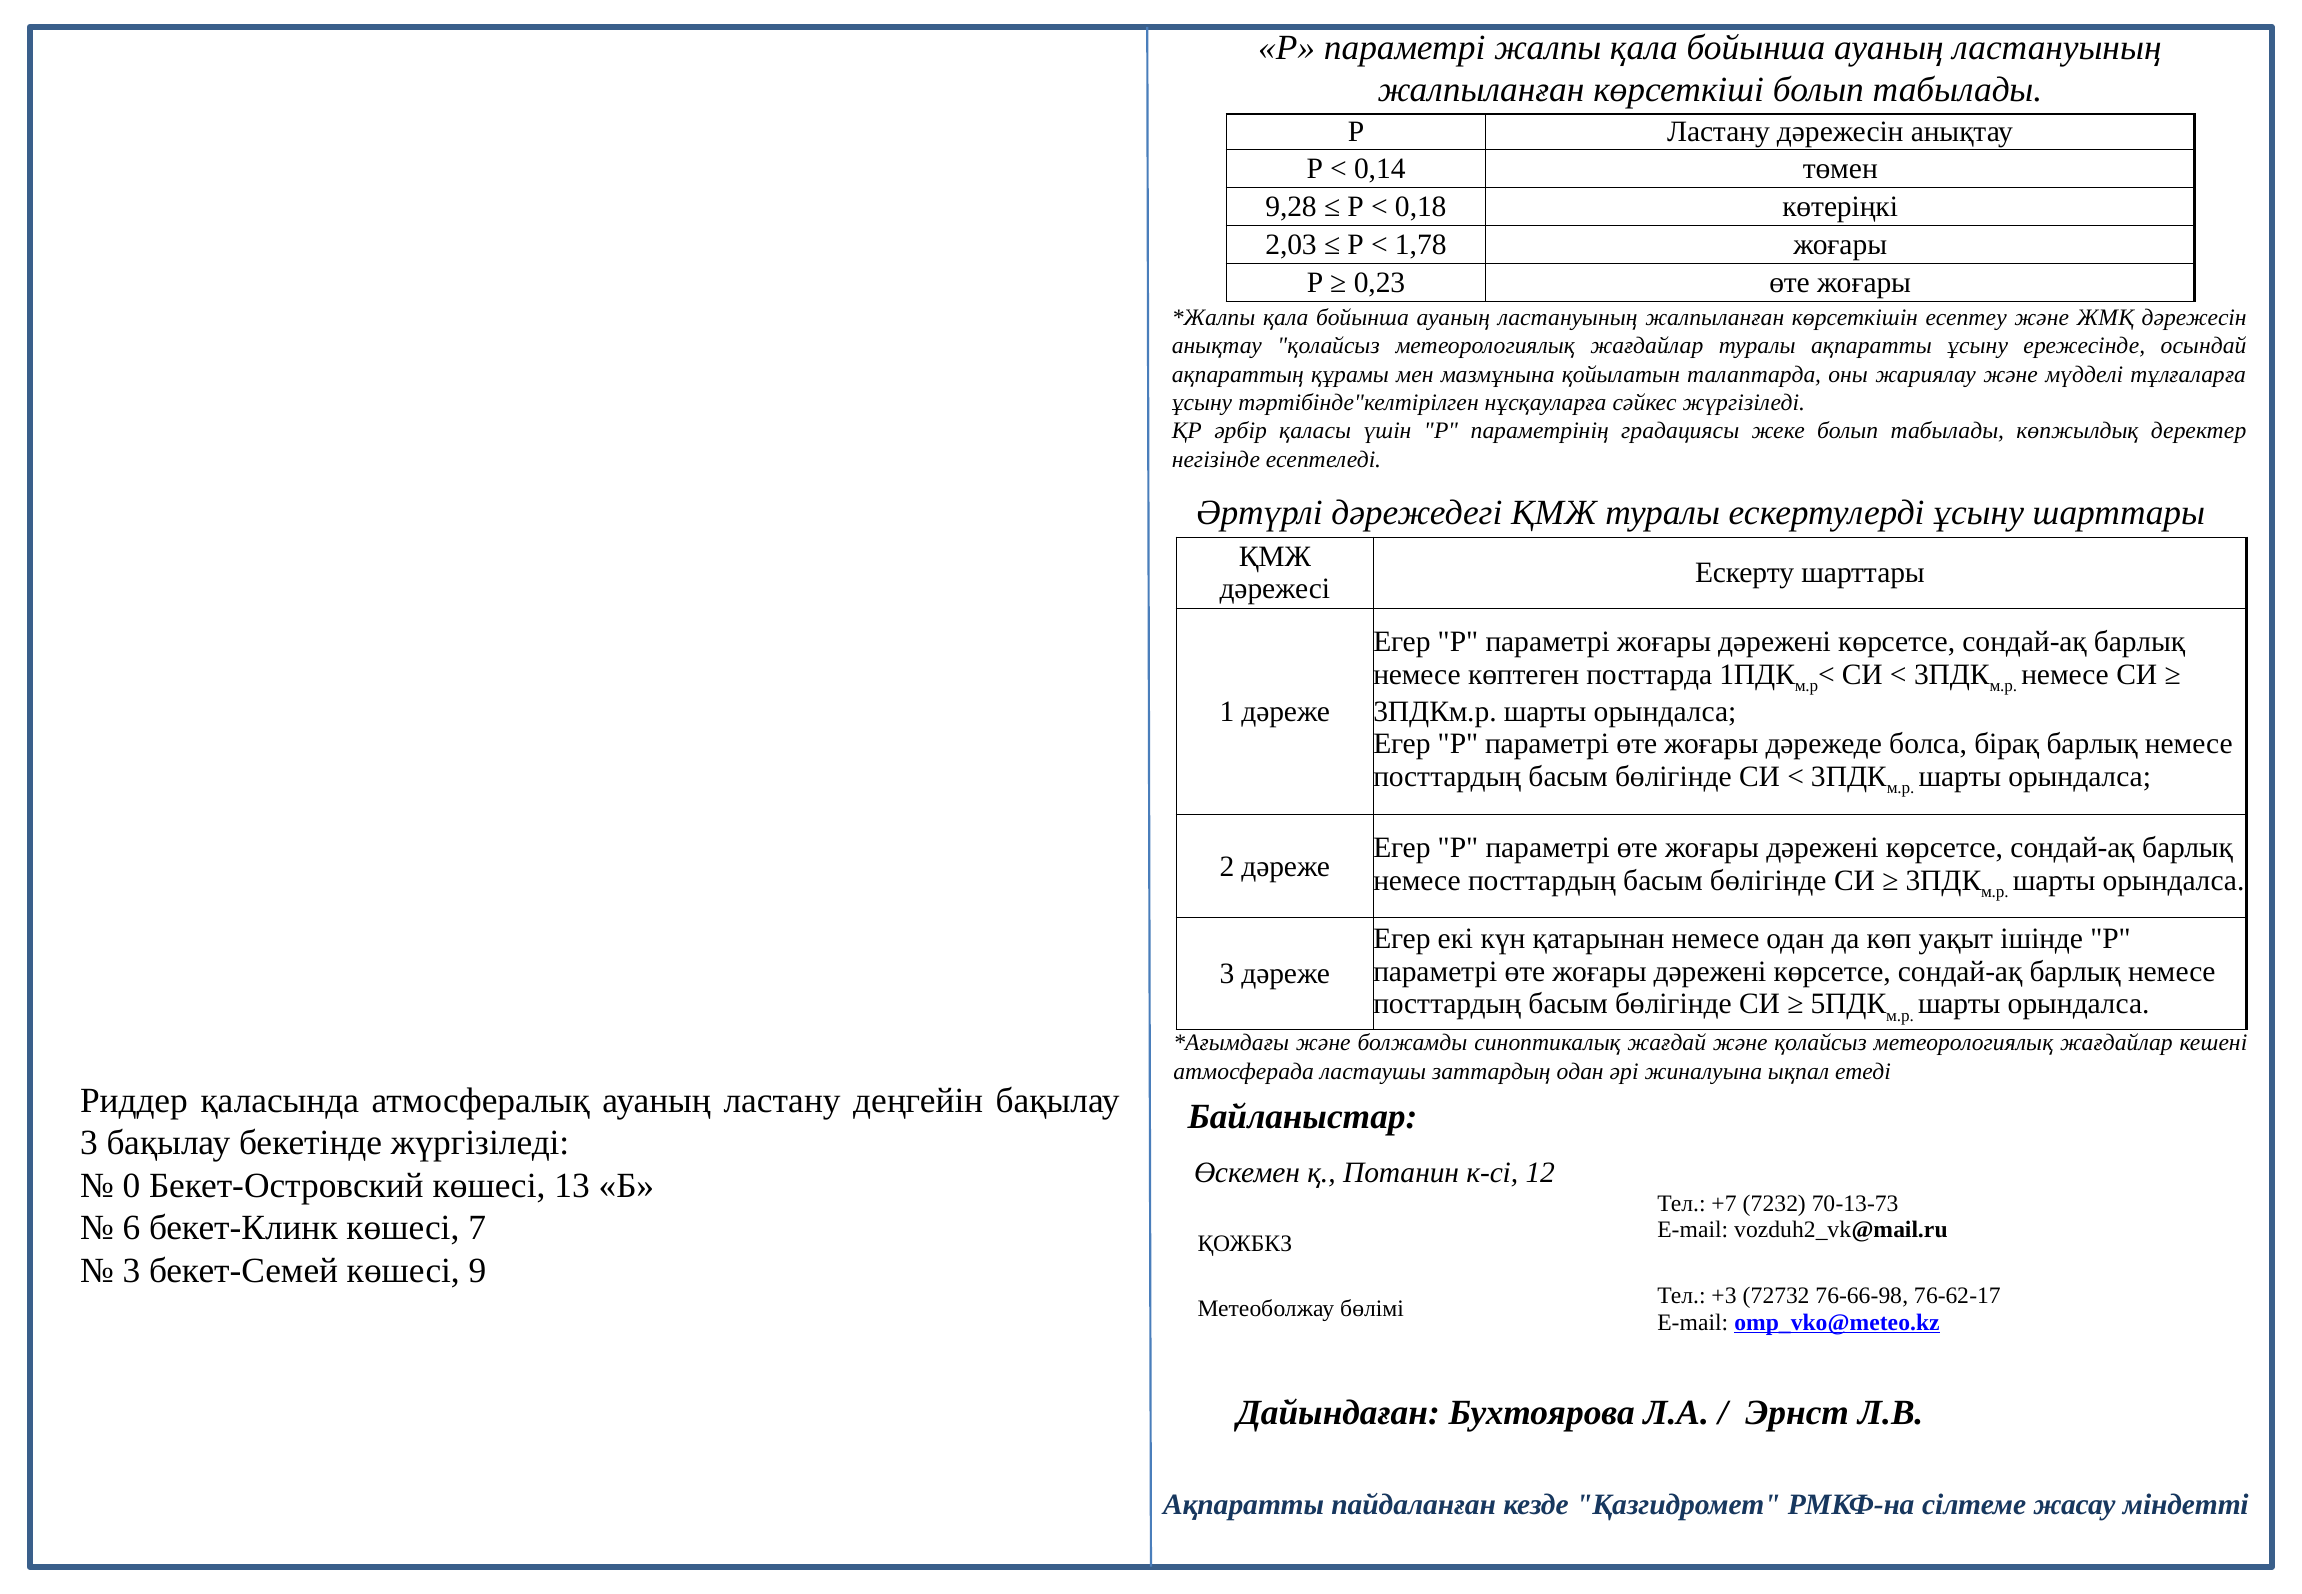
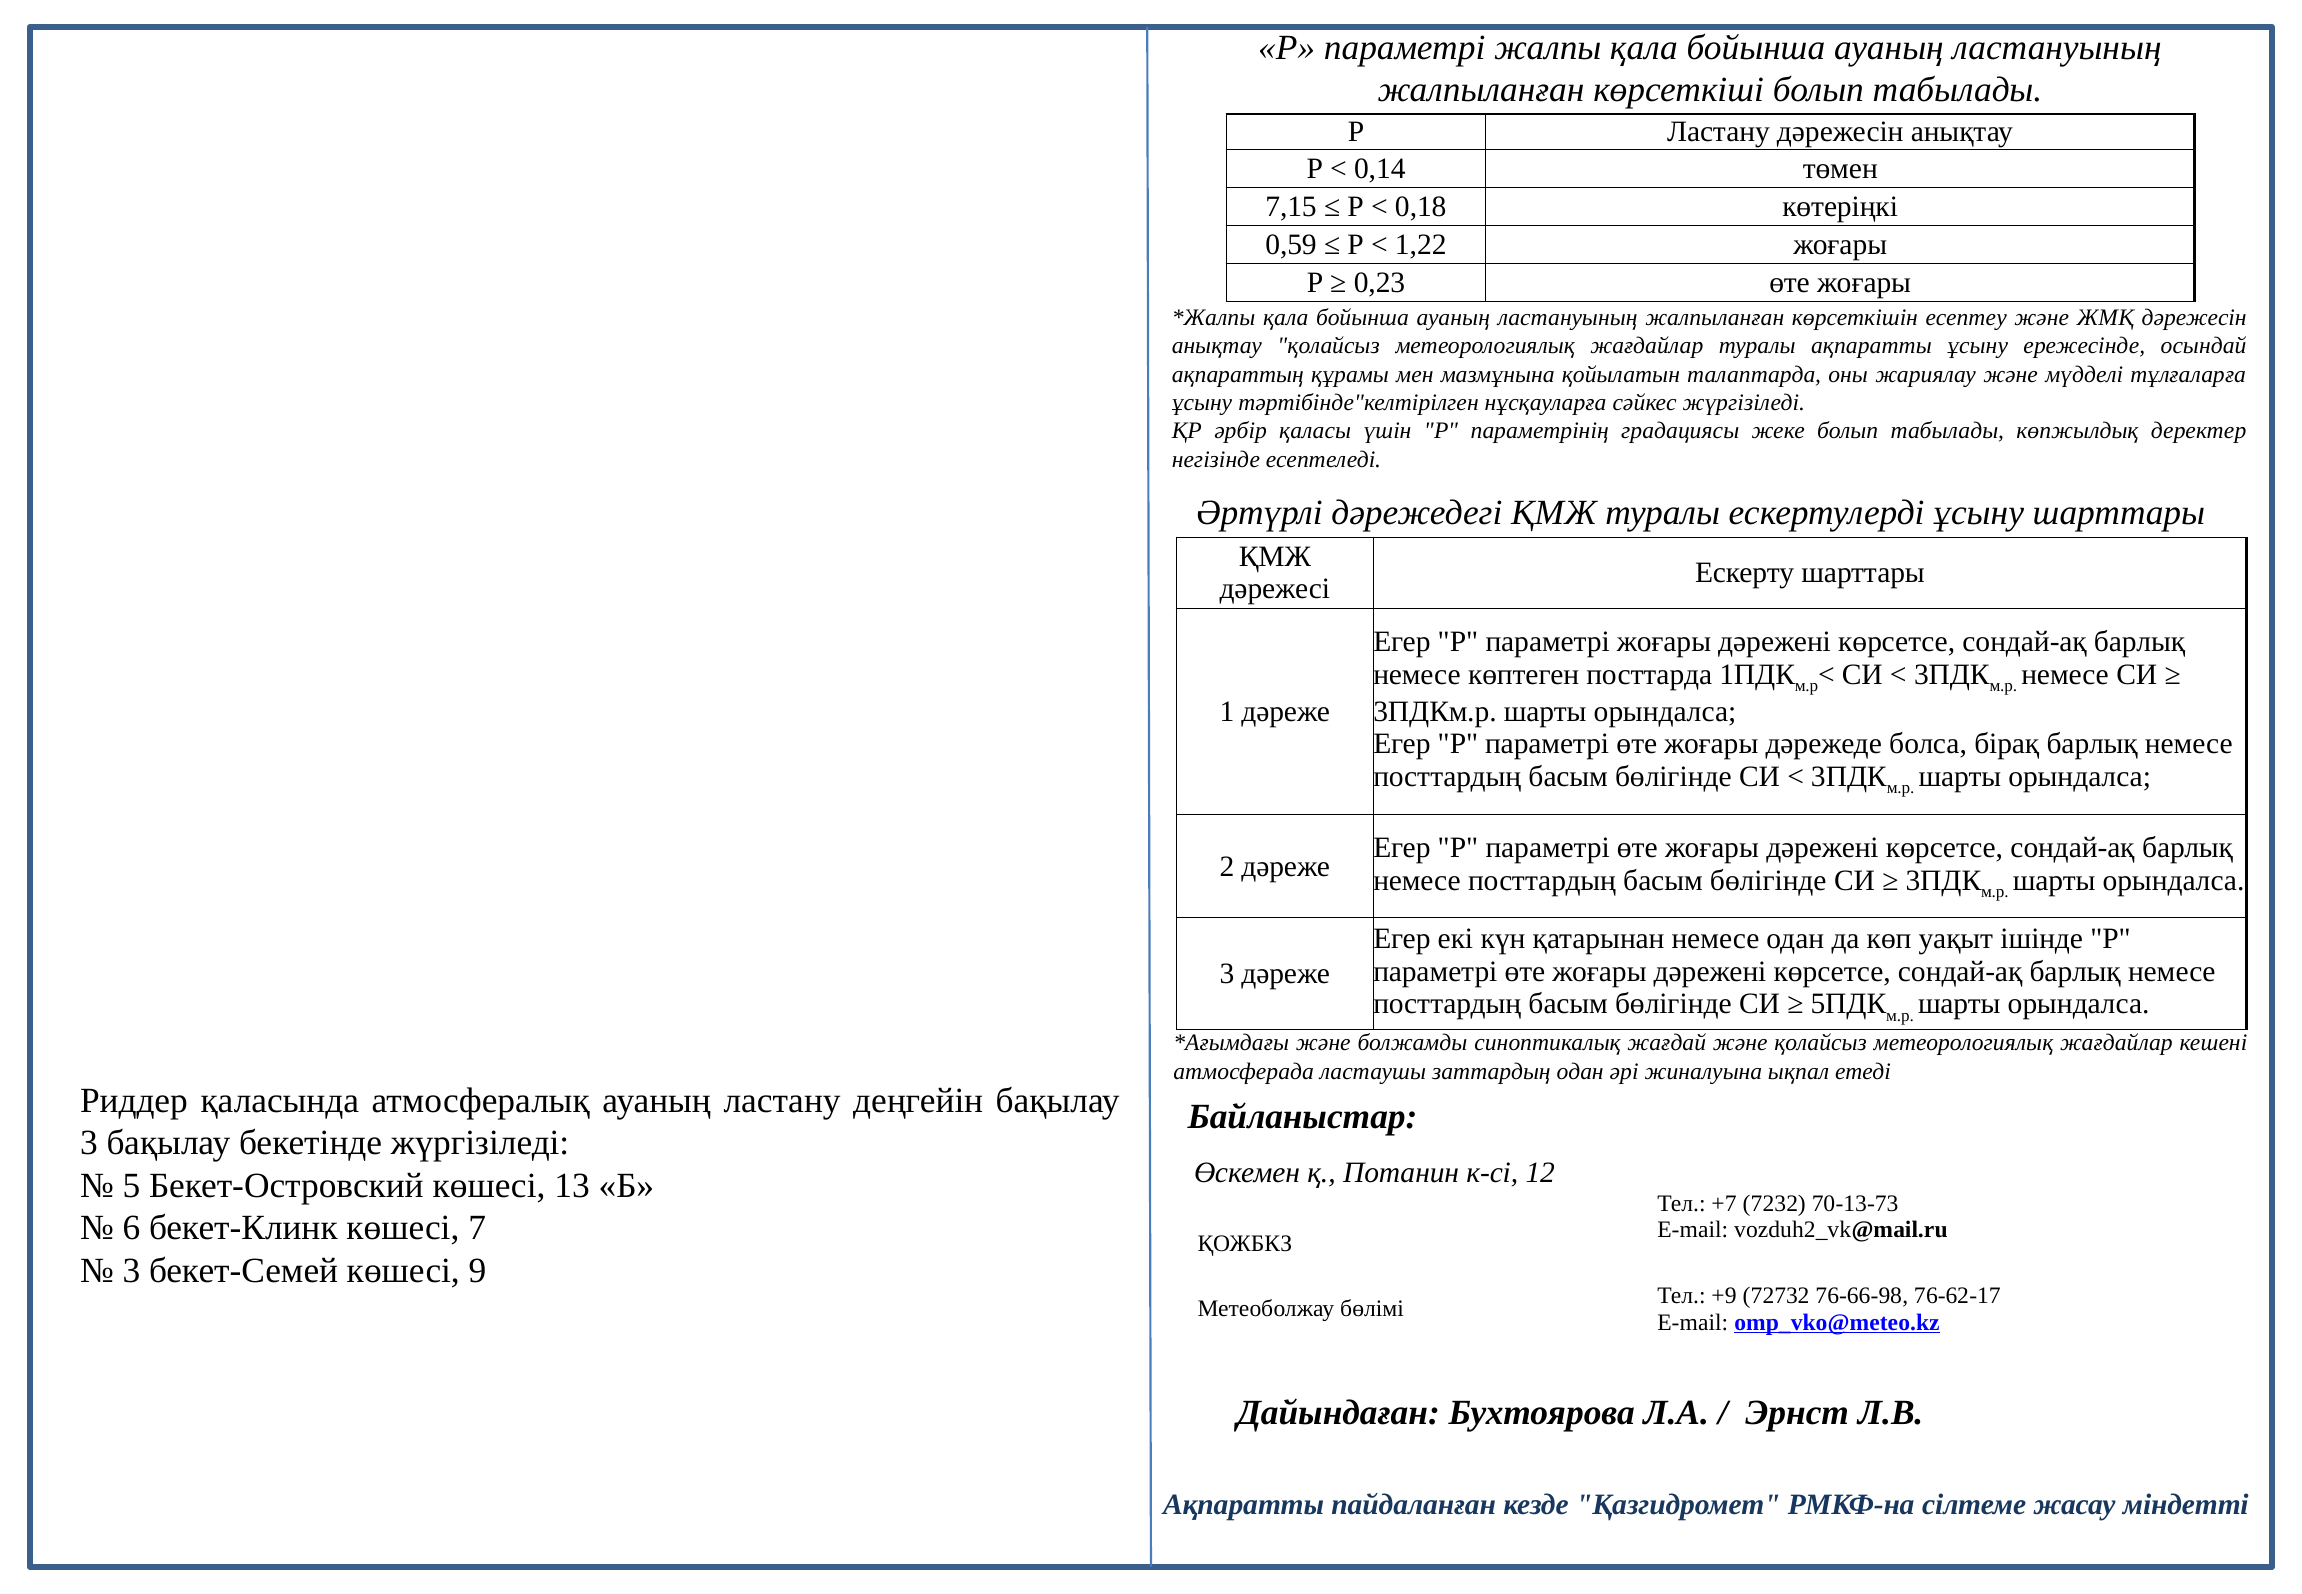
9,28: 9,28 -> 7,15
2,03: 2,03 -> 0,59
1,78: 1,78 -> 1,22
0: 0 -> 5
+3: +3 -> +9
